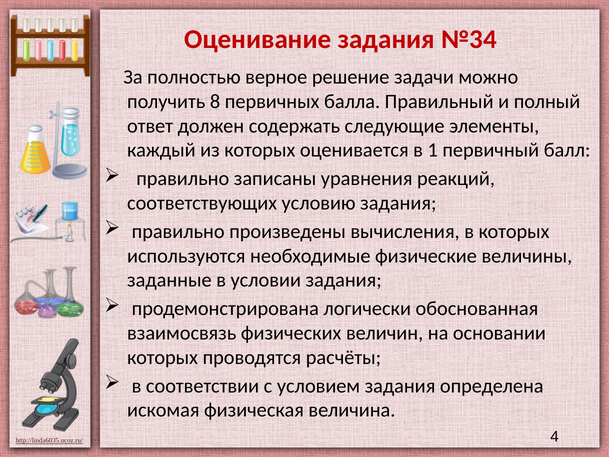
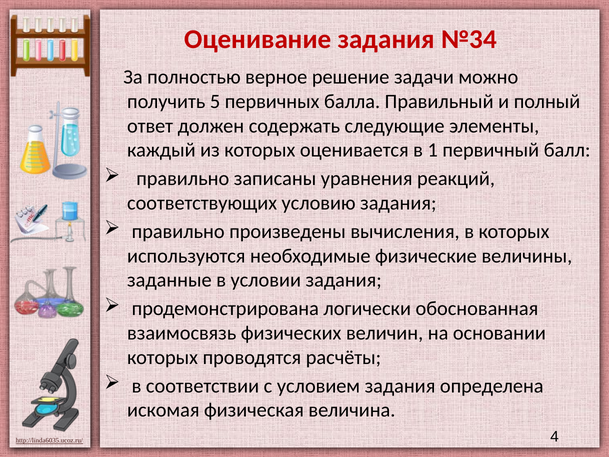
8: 8 -> 5
